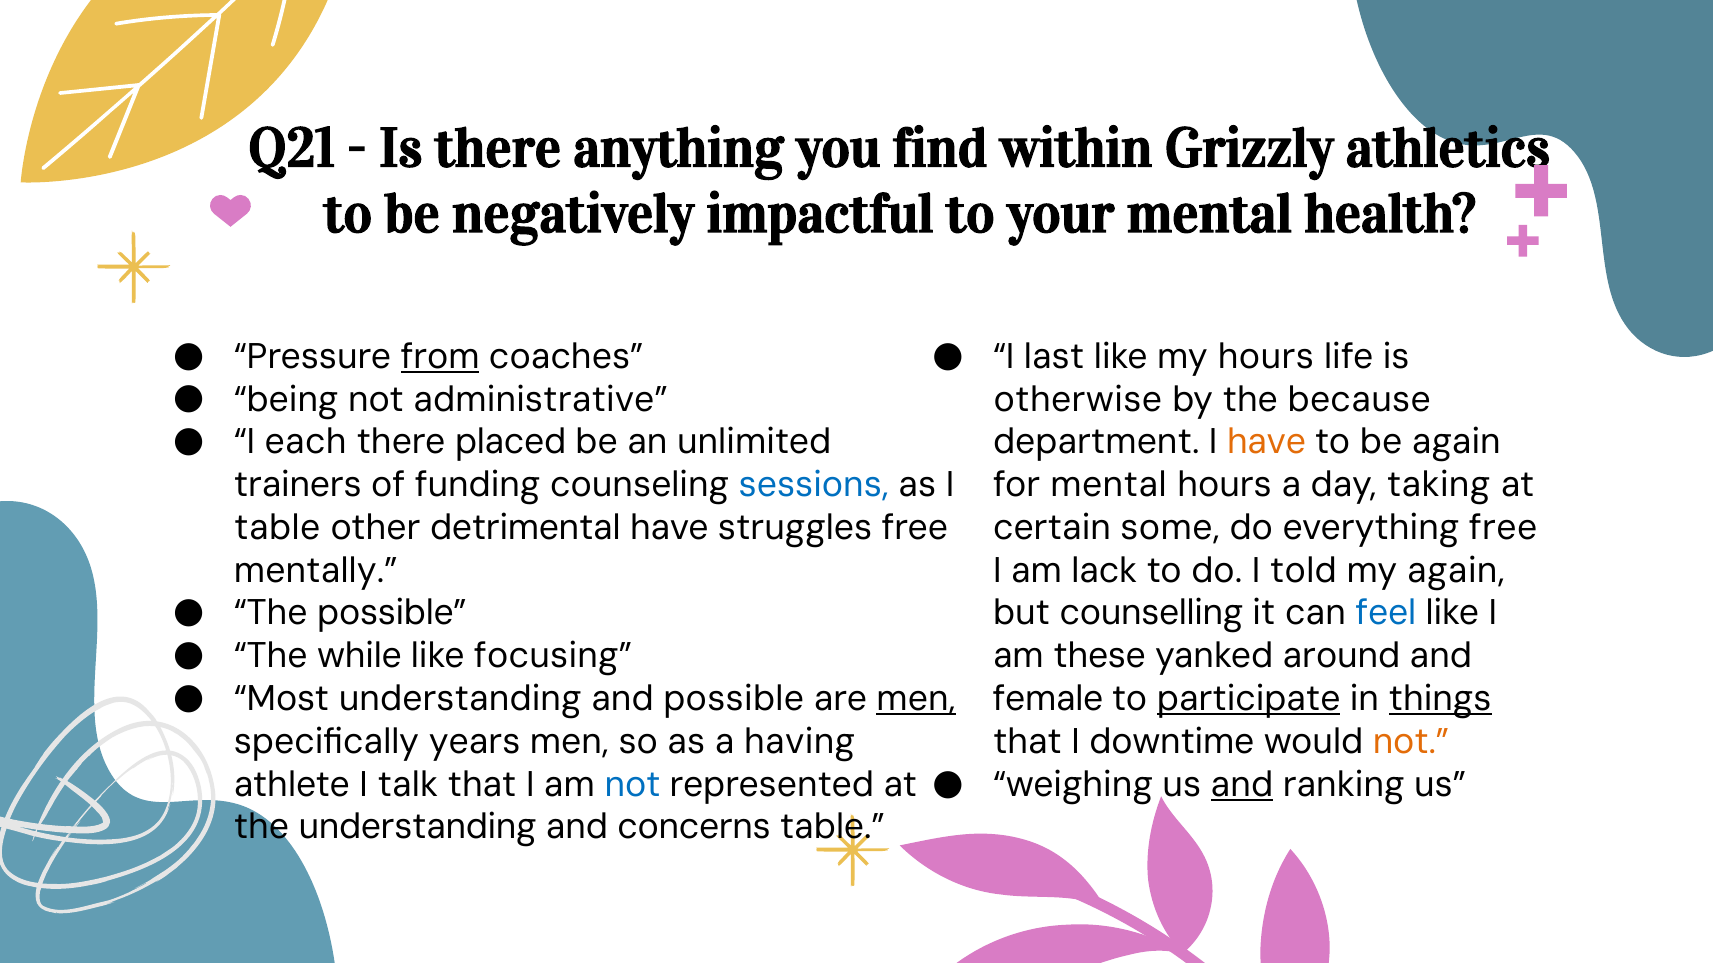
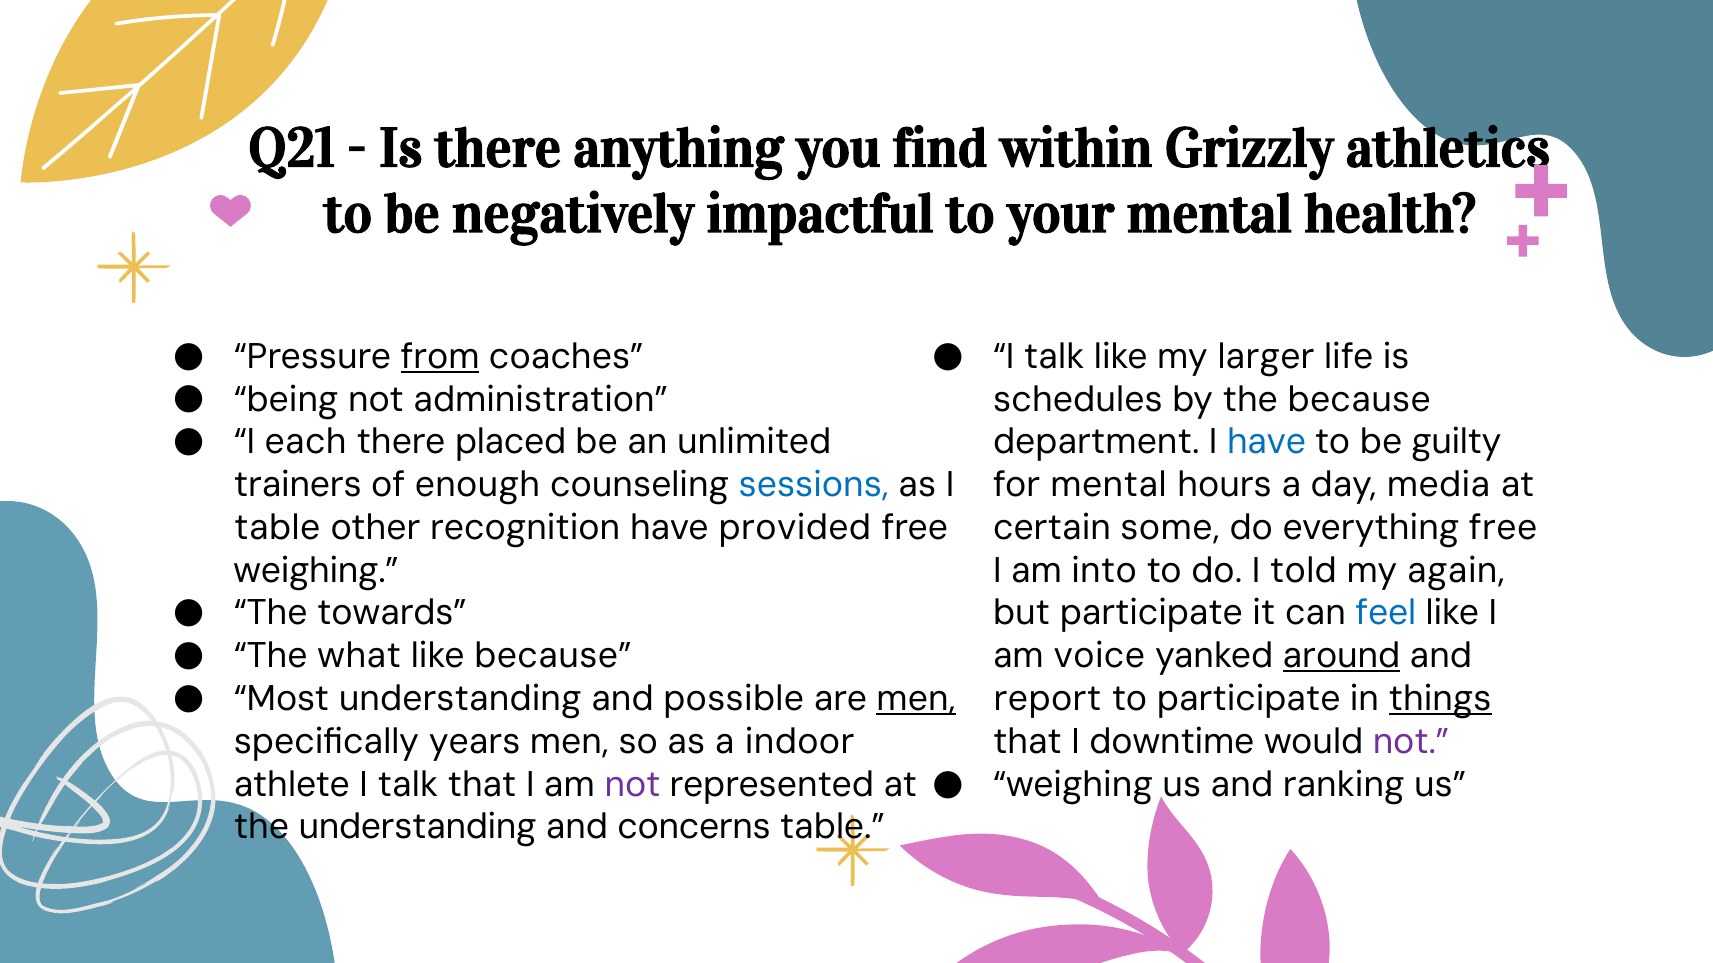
last at (1054, 357): last -> talk
my hours: hours -> larger
administrative: administrative -> administration
otherwise: otherwise -> schedules
have at (1267, 442) colour: orange -> blue
be again: again -> guilty
funding: funding -> enough
taking: taking -> media
detrimental: detrimental -> recognition
struggles: struggles -> provided
mentally at (316, 571): mentally -> weighing
lack: lack -> into
The possible: possible -> towards
but counselling: counselling -> participate
while: while -> what
like focusing: focusing -> because
these: these -> voice
around underline: none -> present
female: female -> report
participate at (1249, 699) underline: present -> none
having: having -> indoor
not at (1411, 742) colour: orange -> purple
and at (1242, 785) underline: present -> none
not at (633, 785) colour: blue -> purple
